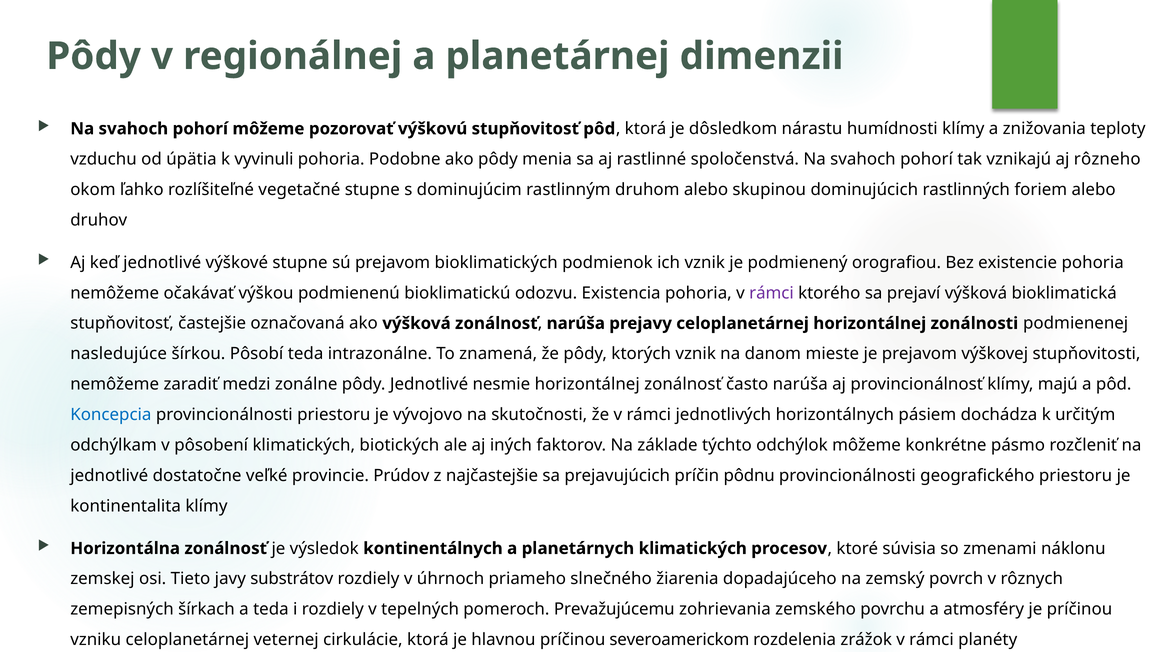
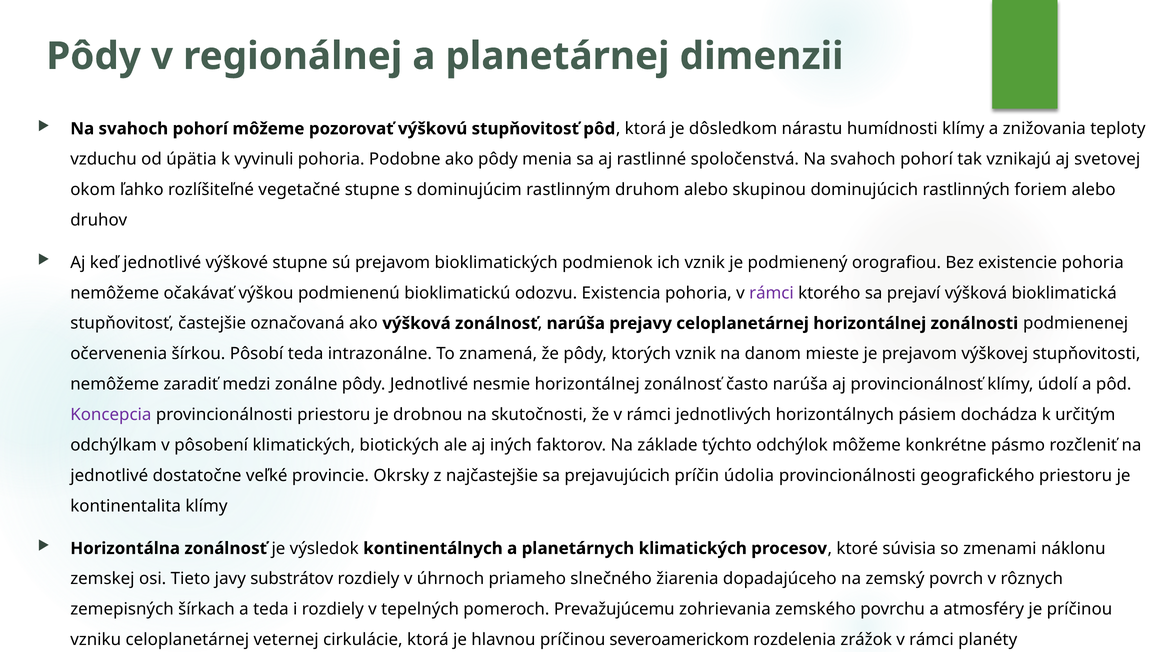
rôzneho: rôzneho -> svetovej
nasledujúce: nasledujúce -> očervenenia
majú: majú -> údolí
Koncepcia colour: blue -> purple
vývojovo: vývojovo -> drobnou
Prúdov: Prúdov -> Okrsky
pôdnu: pôdnu -> údolia
